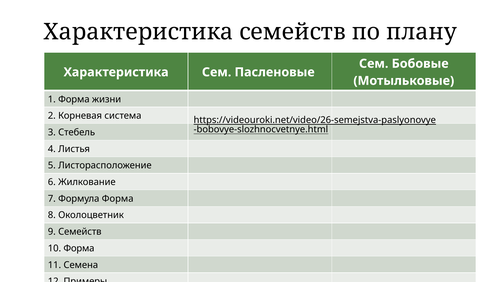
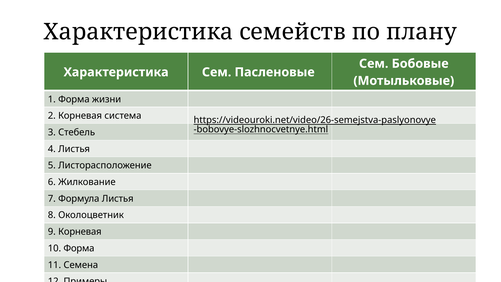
Формула Форма: Форма -> Листья
9 Семейств: Семейств -> Корневая
